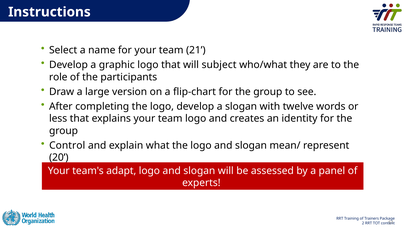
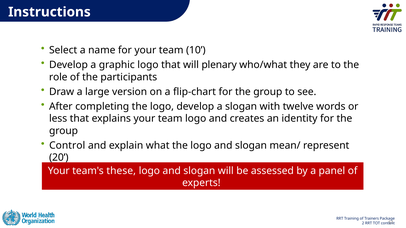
21: 21 -> 10
subject: subject -> plenary
adapt: adapt -> these
